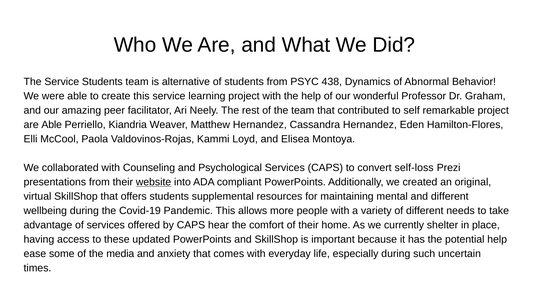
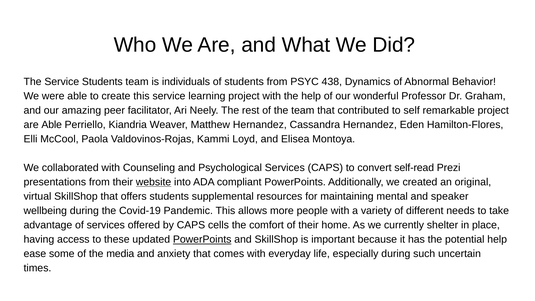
alternative: alternative -> individuals
self-loss: self-loss -> self-read
and different: different -> speaker
hear: hear -> cells
PowerPoints at (202, 239) underline: none -> present
